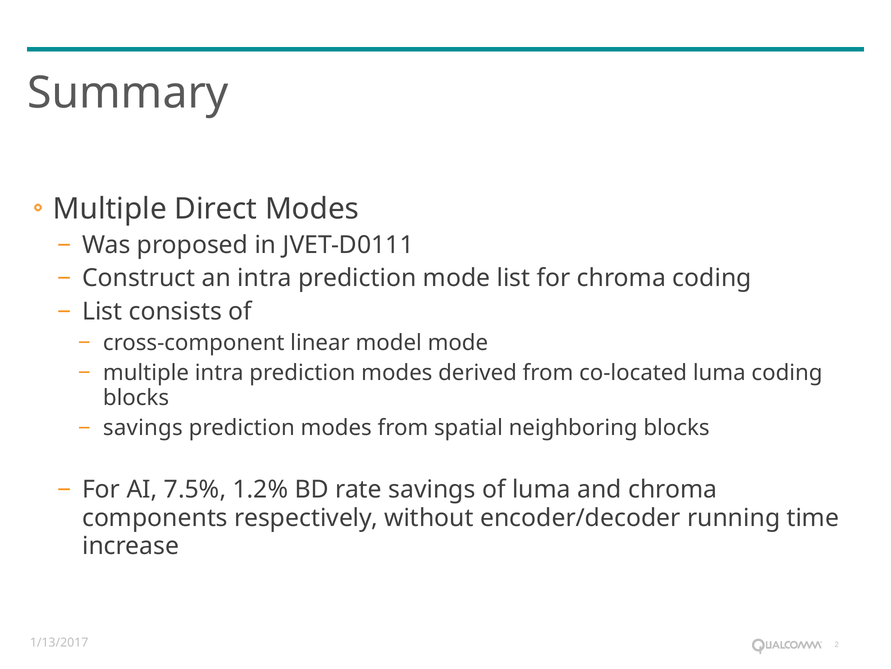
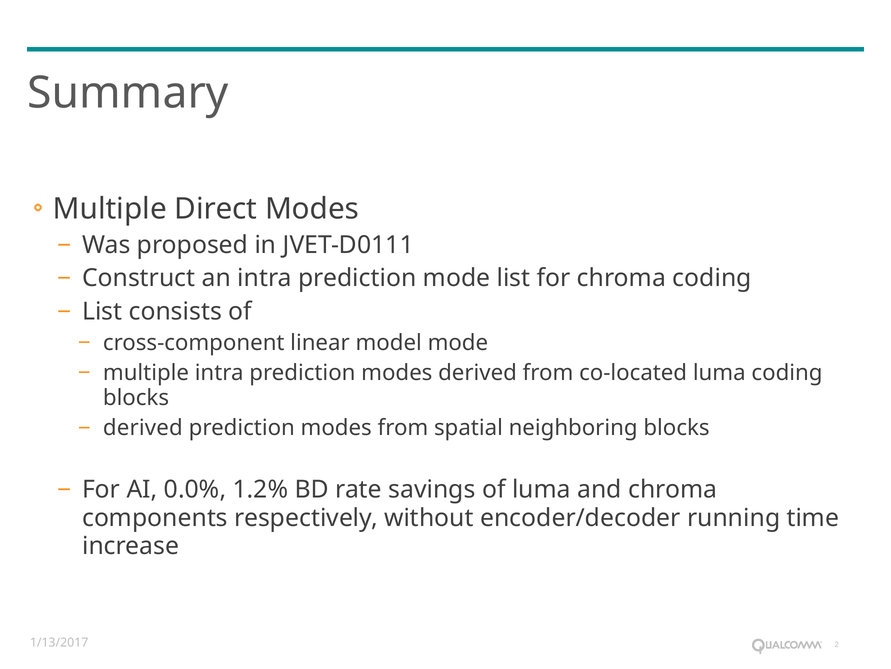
savings at (143, 427): savings -> derived
7.5%: 7.5% -> 0.0%
